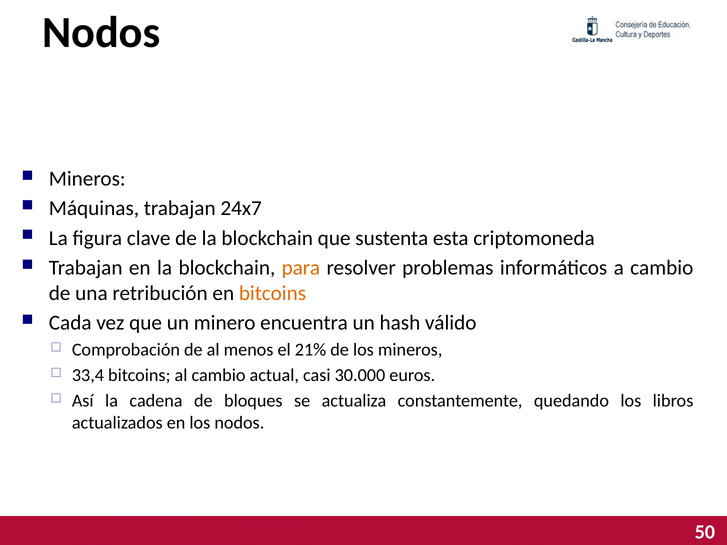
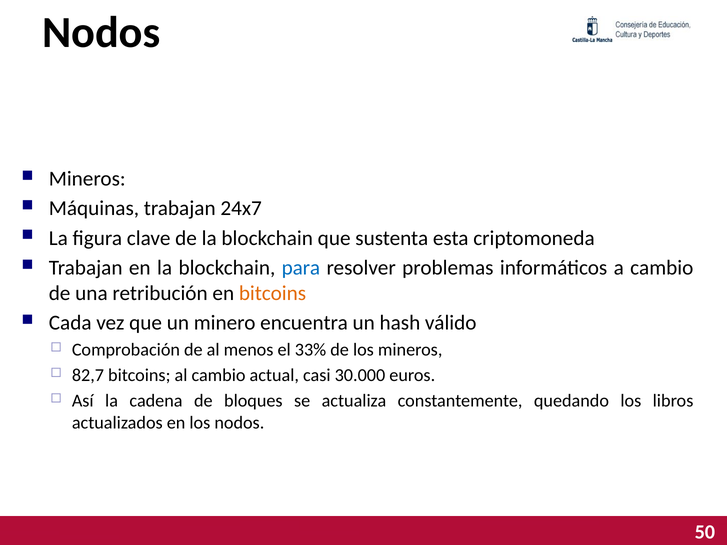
para colour: orange -> blue
21%: 21% -> 33%
33,4: 33,4 -> 82,7
